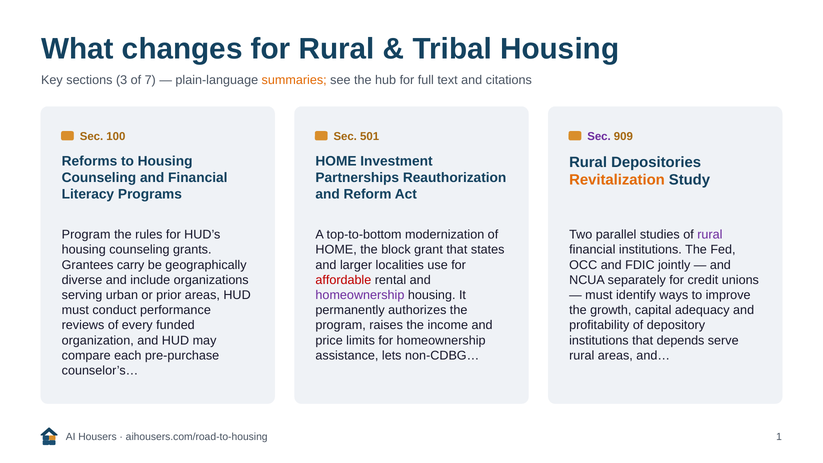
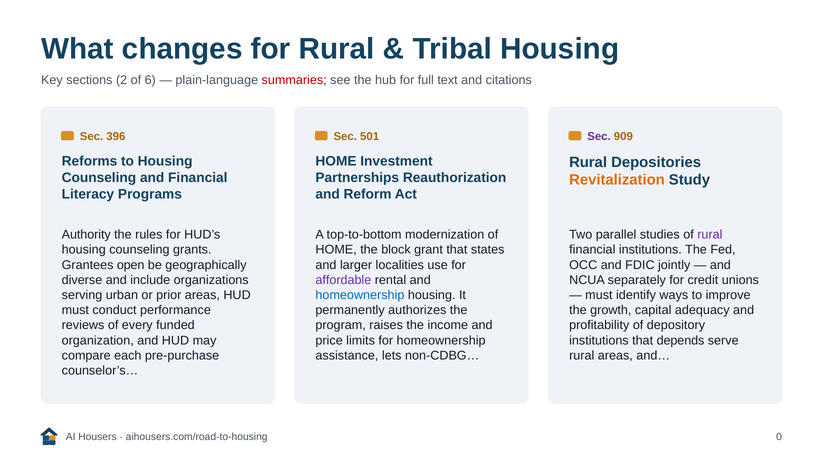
3: 3 -> 2
7: 7 -> 6
summaries colour: orange -> red
100: 100 -> 396
Program at (86, 235): Program -> Authority
carry: carry -> open
affordable colour: red -> purple
homeownership at (360, 295) colour: purple -> blue
1: 1 -> 0
